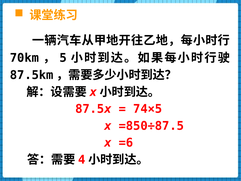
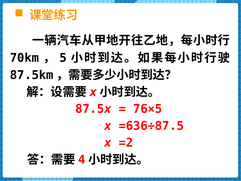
74×5: 74×5 -> 76×5
=850÷87.5: =850÷87.5 -> =636÷87.5
=6: =6 -> =2
